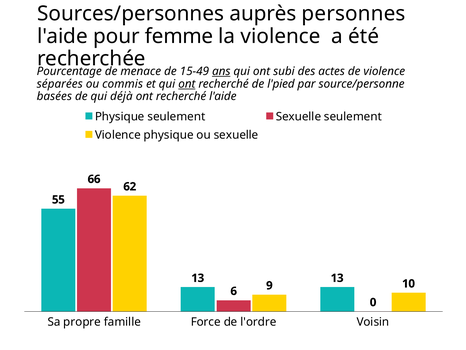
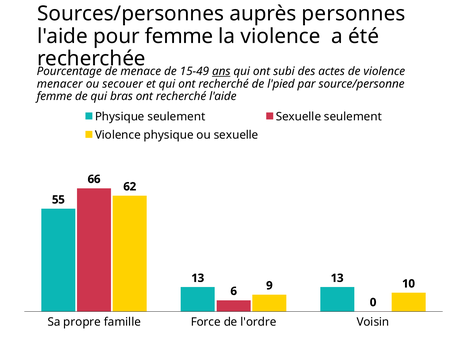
séparées: séparées -> menacer
commis: commis -> secouer
ont at (187, 84) underline: present -> none
basées at (54, 96): basées -> femme
déjà: déjà -> bras
